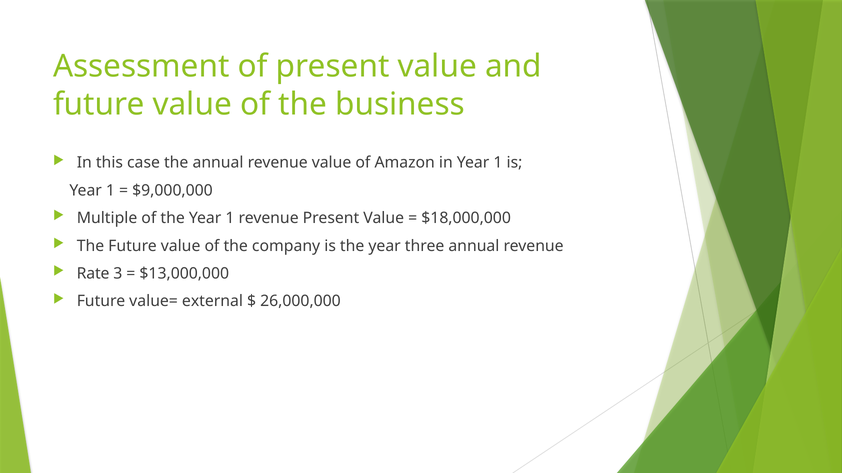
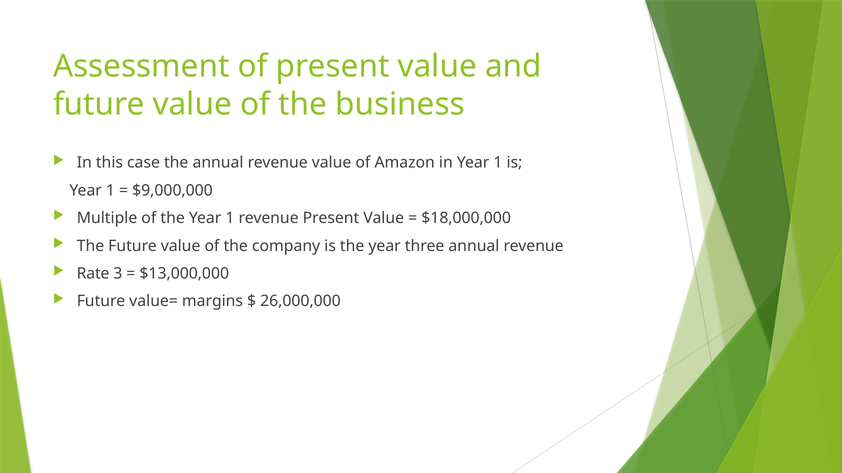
external: external -> margins
